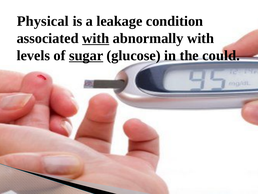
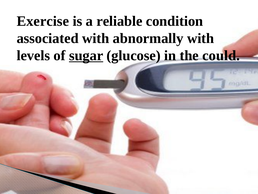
Physical: Physical -> Exercise
leakage: leakage -> reliable
with at (96, 38) underline: present -> none
